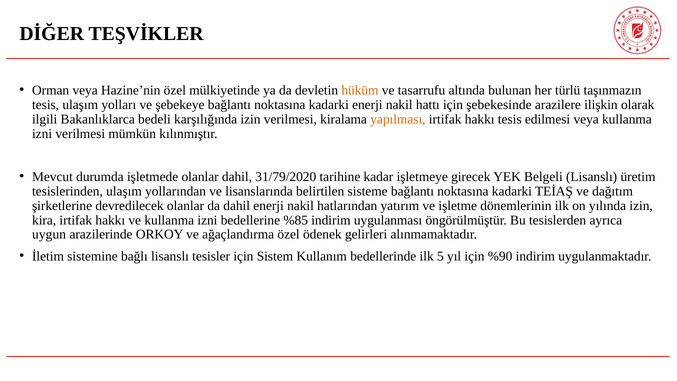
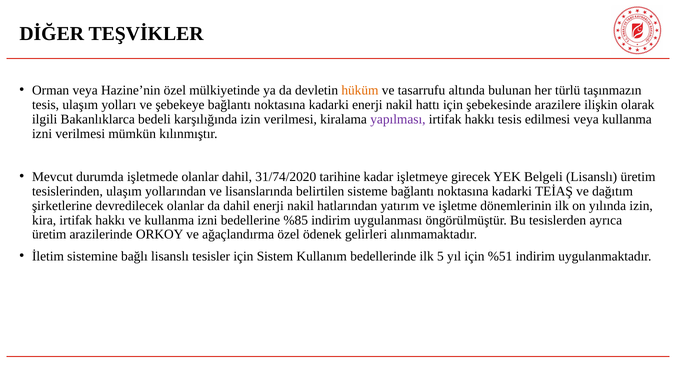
yapılması colour: orange -> purple
31/79/2020: 31/79/2020 -> 31/74/2020
uygun at (49, 234): uygun -> üretim
%90: %90 -> %51
